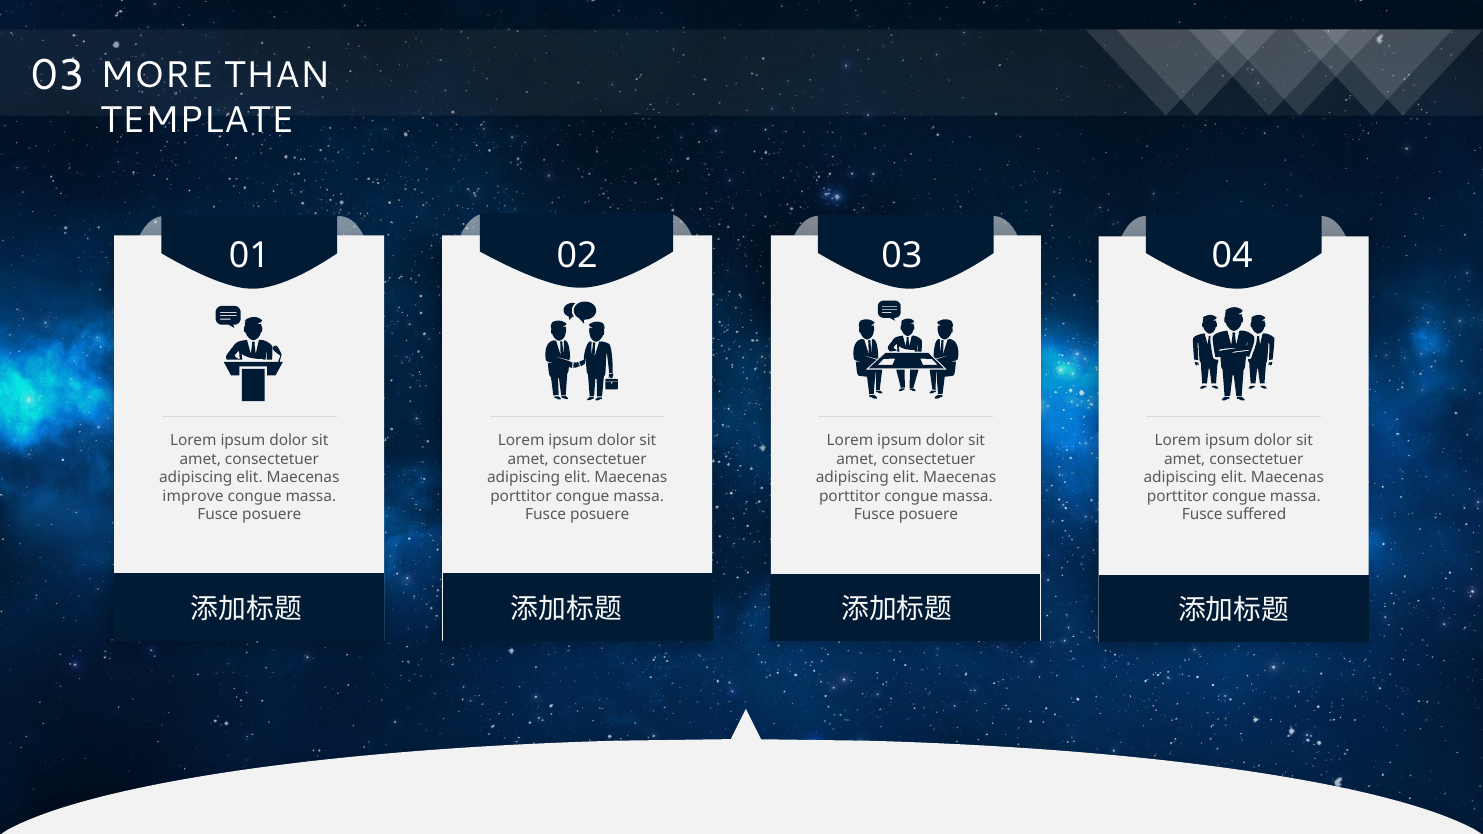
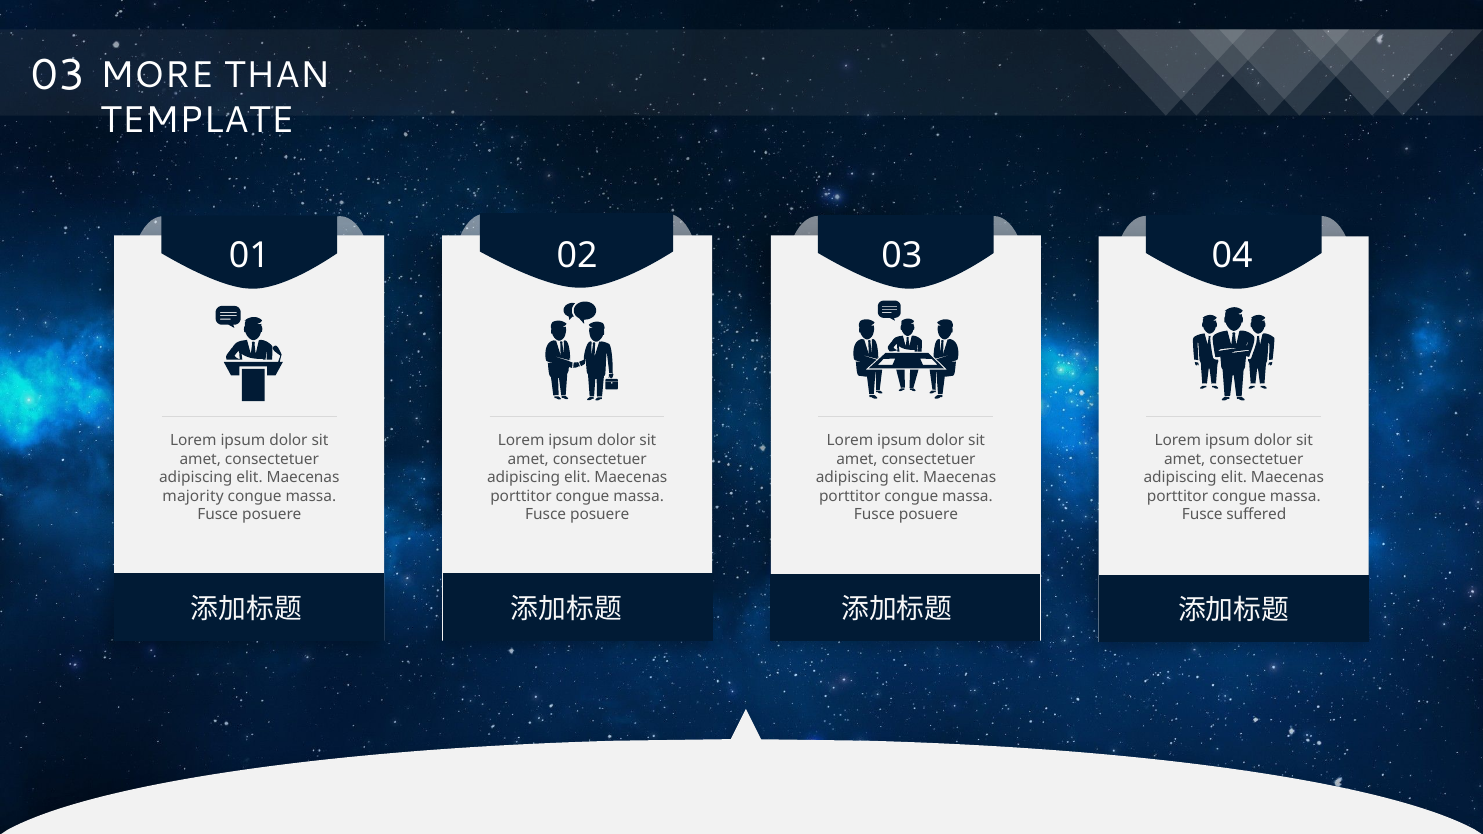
improve: improve -> majority
